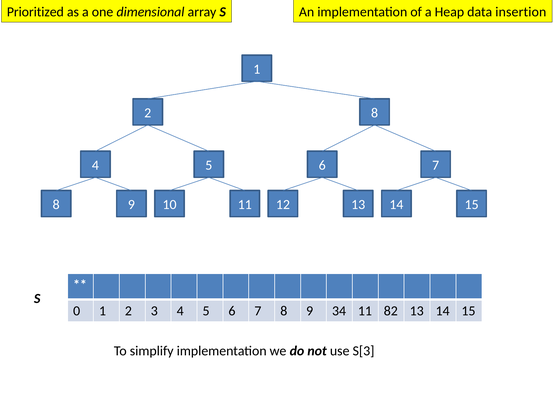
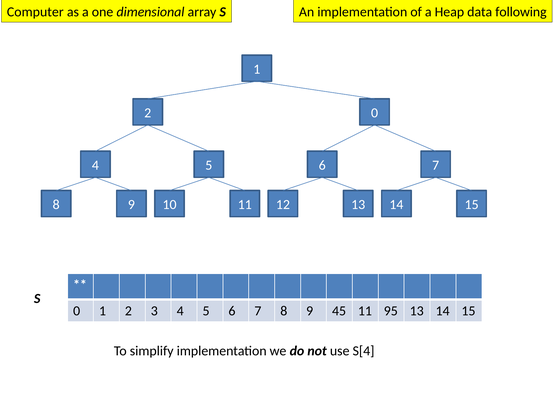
Prioritized: Prioritized -> Computer
insertion: insertion -> following
2 8: 8 -> 0
34: 34 -> 45
82: 82 -> 95
S[3: S[3 -> S[4
